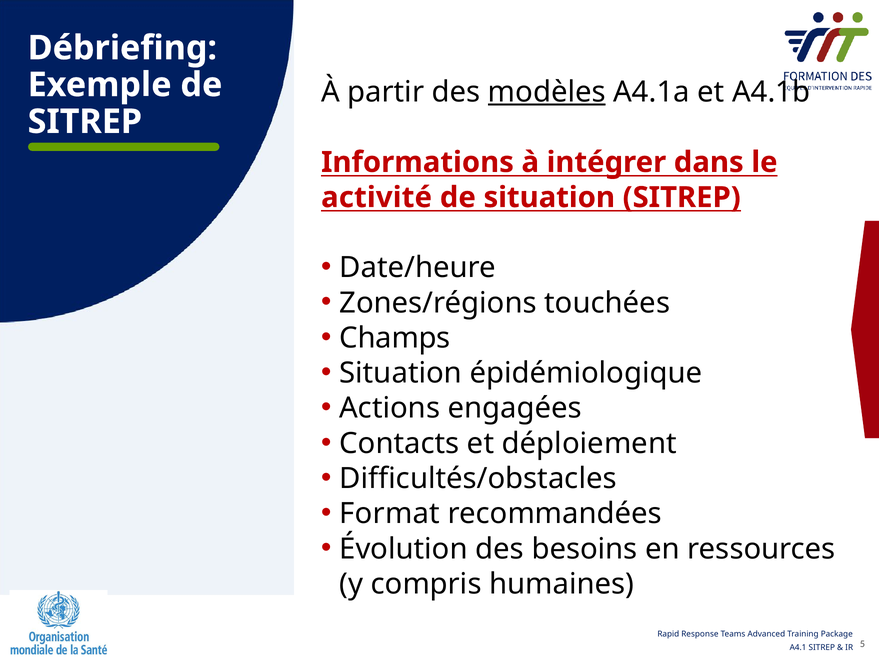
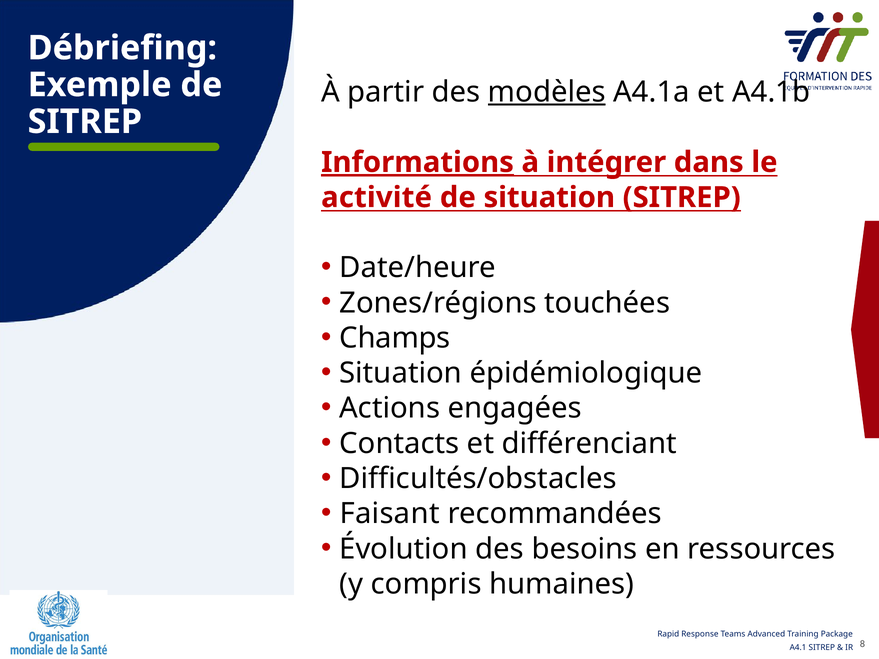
Informations underline: none -> present
déploiement: déploiement -> différenciant
Format: Format -> Faisant
5: 5 -> 8
